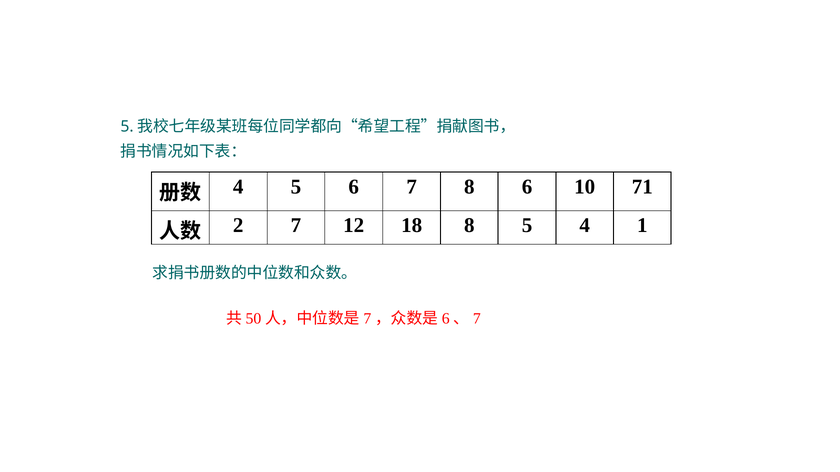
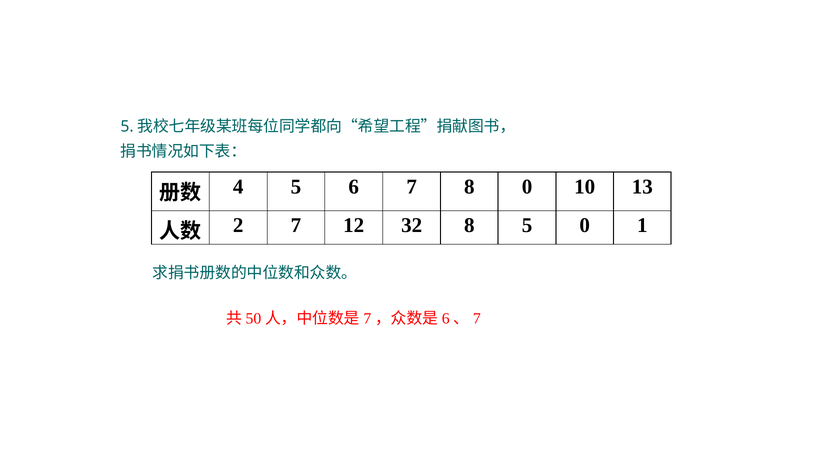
8 6: 6 -> 0
71: 71 -> 13
18: 18 -> 32
5 4: 4 -> 0
